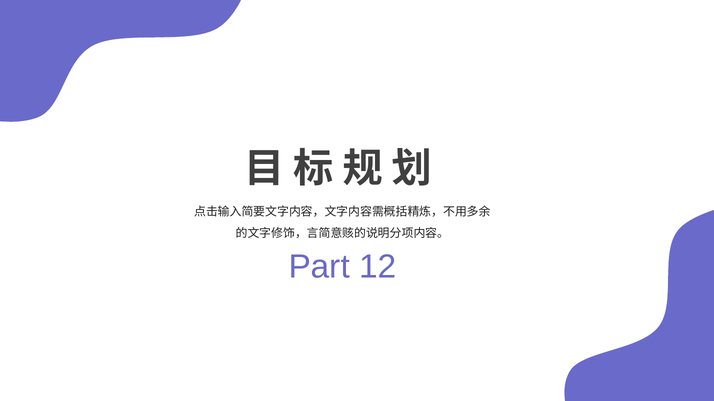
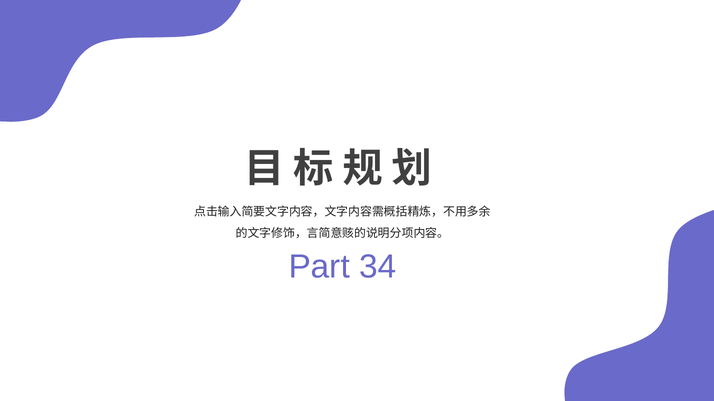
12: 12 -> 34
